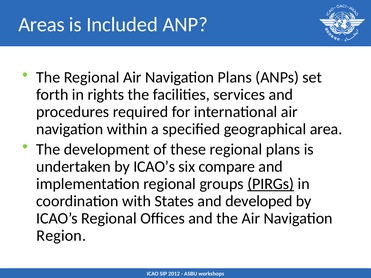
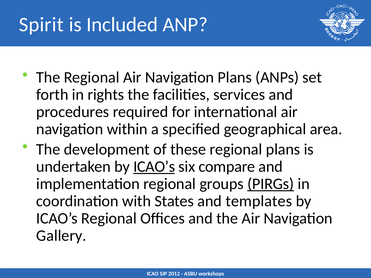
Areas: Areas -> Spirit
ICAO’s at (154, 167) underline: none -> present
developed: developed -> templates
Region: Region -> Gallery
